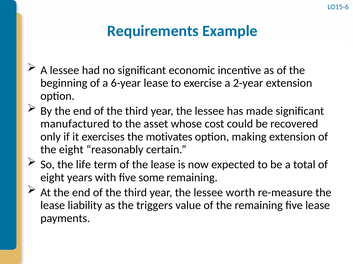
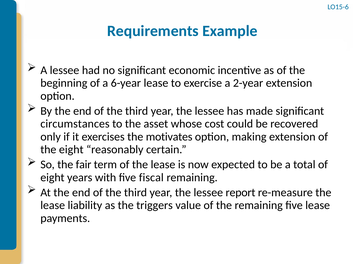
manufactured: manufactured -> circumstances
life: life -> fair
some: some -> fiscal
worth: worth -> report
